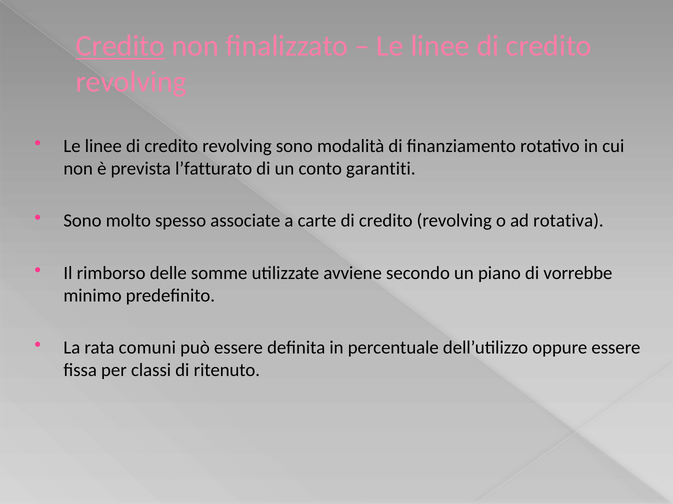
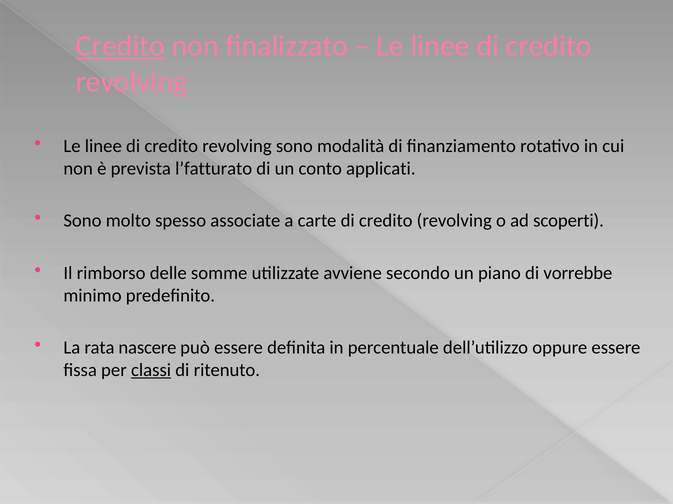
garantiti: garantiti -> applicati
rotativa: rotativa -> scoperti
comuni: comuni -> nascere
classi underline: none -> present
